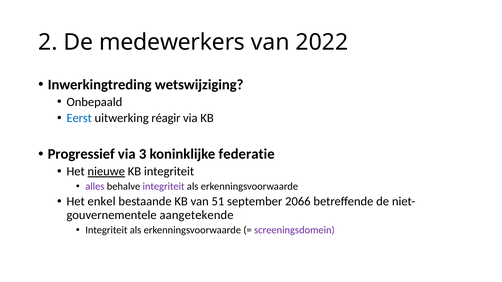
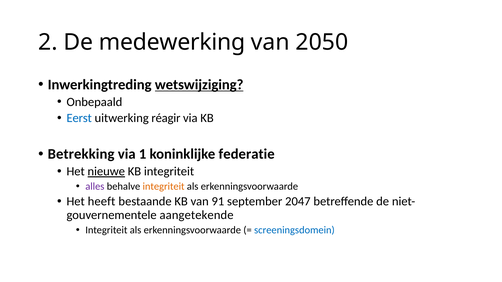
medewerkers: medewerkers -> medewerking
2022: 2022 -> 2050
wetswijziging underline: none -> present
Progressief: Progressief -> Betrekking
3: 3 -> 1
integriteit at (164, 187) colour: purple -> orange
enkel: enkel -> heeft
51: 51 -> 91
2066: 2066 -> 2047
screeningsdomein colour: purple -> blue
